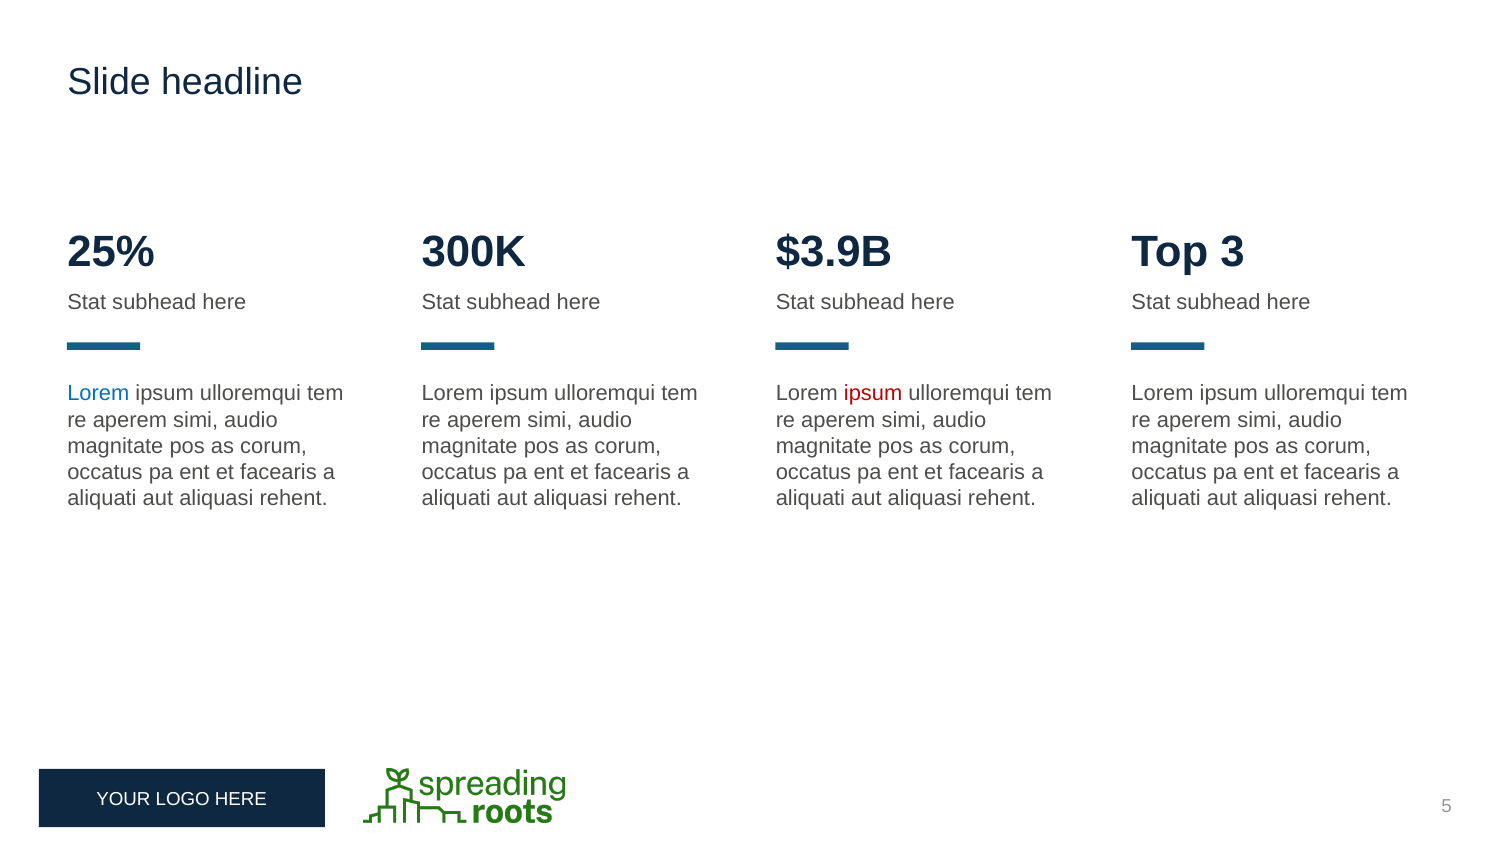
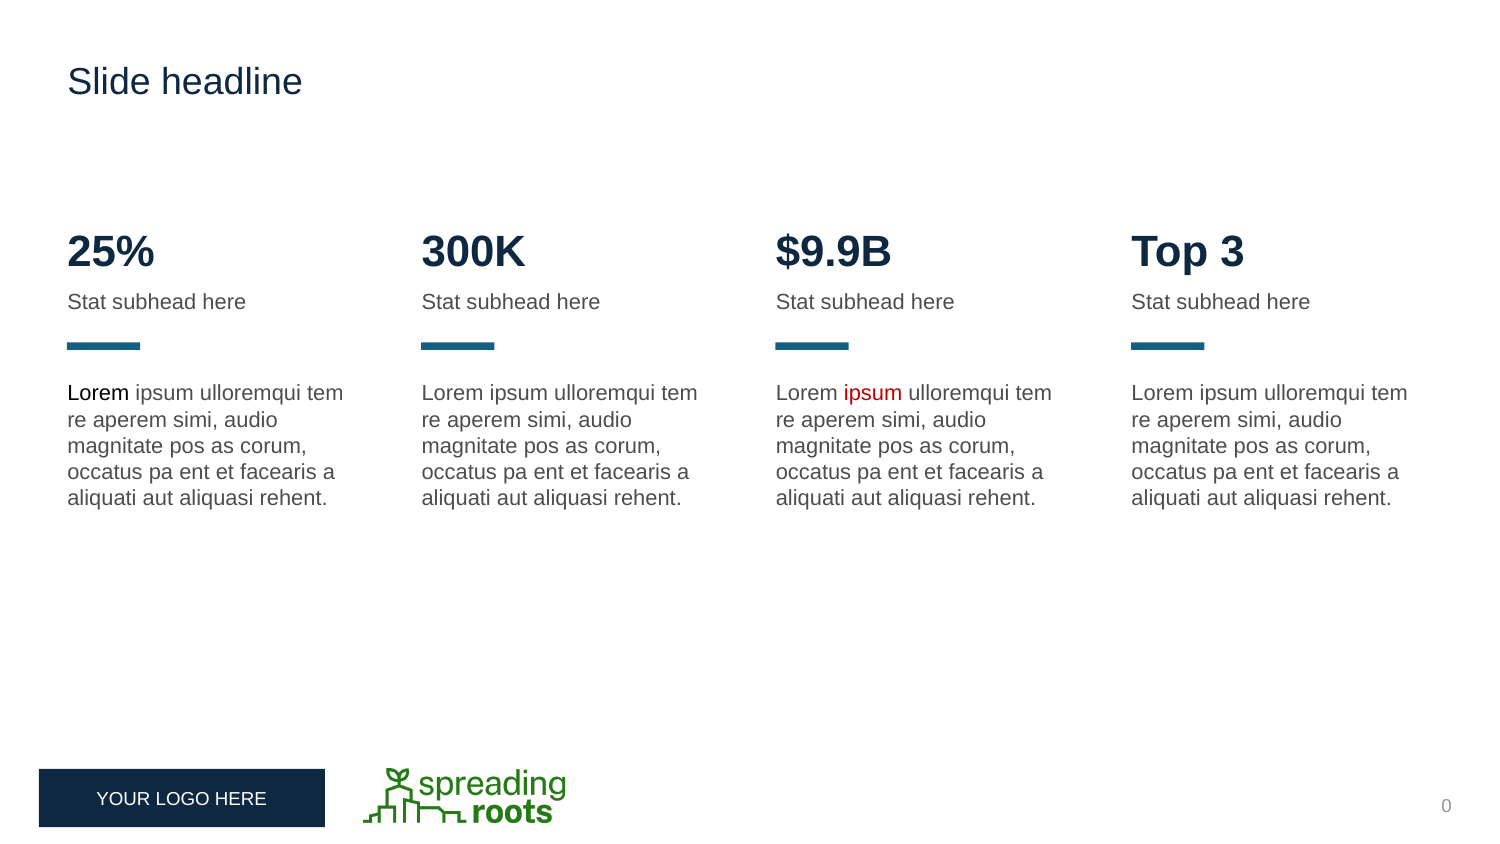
$3.9B: $3.9B -> $9.9B
Lorem at (98, 393) colour: blue -> black
5: 5 -> 0
